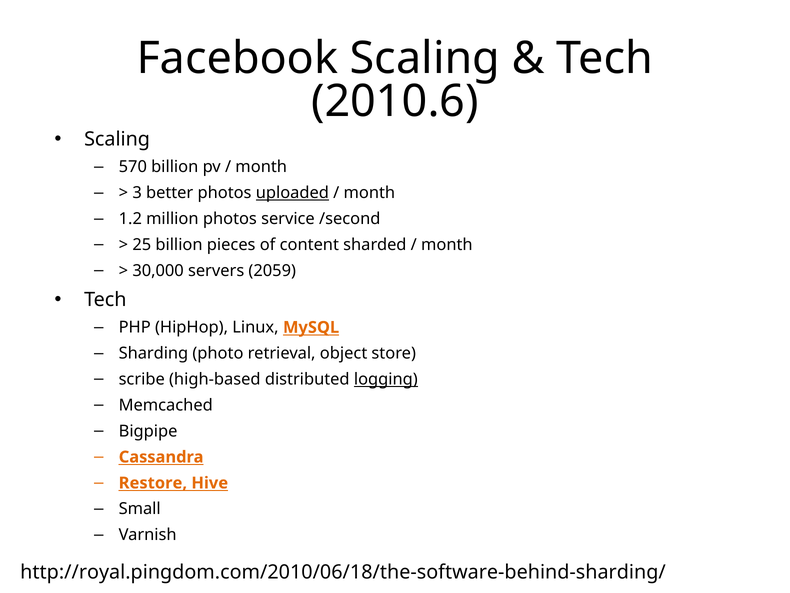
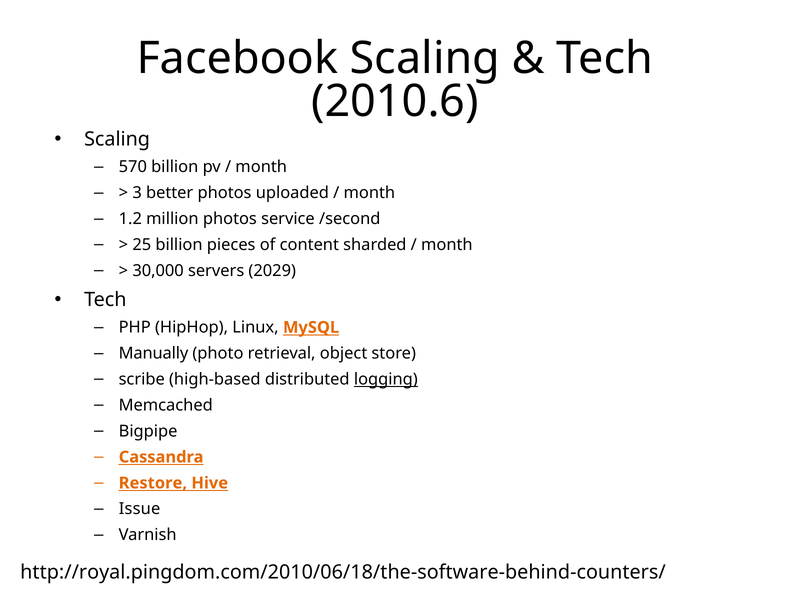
uploaded underline: present -> none
2059: 2059 -> 2029
Sharding: Sharding -> Manually
Small: Small -> Issue
http://royal.pingdom.com/2010/06/18/the-software-behind-sharding/: http://royal.pingdom.com/2010/06/18/the-software-behind-sharding/ -> http://royal.pingdom.com/2010/06/18/the-software-behind-counters/
